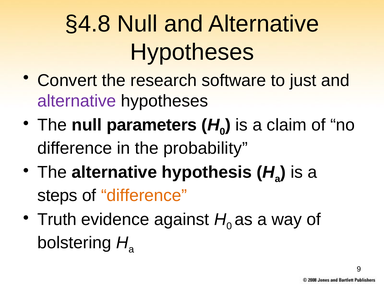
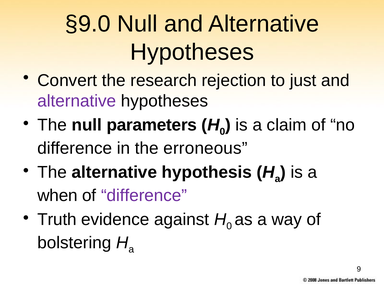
§4.8: §4.8 -> §9.0
software: software -> rejection
probability: probability -> erroneous
steps: steps -> when
difference at (144, 195) colour: orange -> purple
